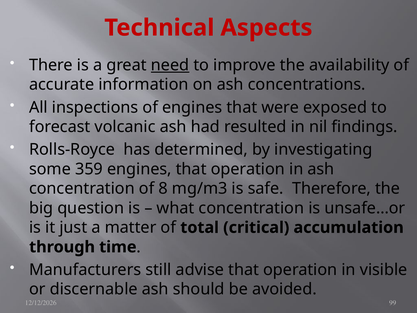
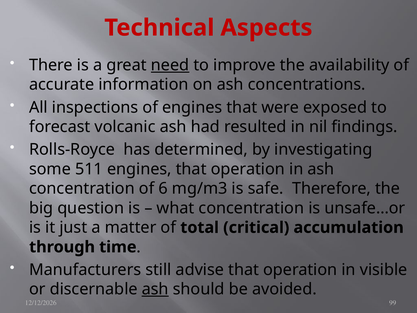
359: 359 -> 511
8: 8 -> 6
ash at (155, 289) underline: none -> present
